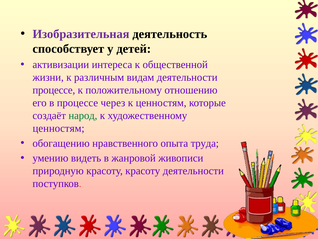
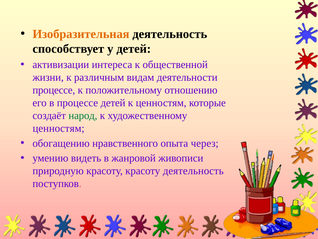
Изобразительная colour: purple -> orange
процессе через: через -> детей
труда: труда -> через
красоту деятельности: деятельности -> деятельность
